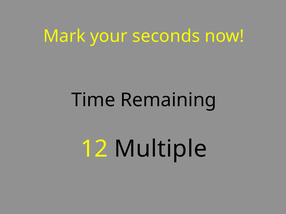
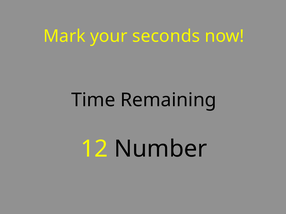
Multiple: Multiple -> Number
